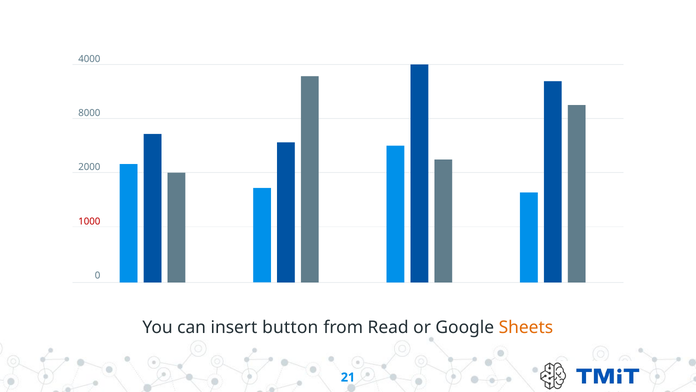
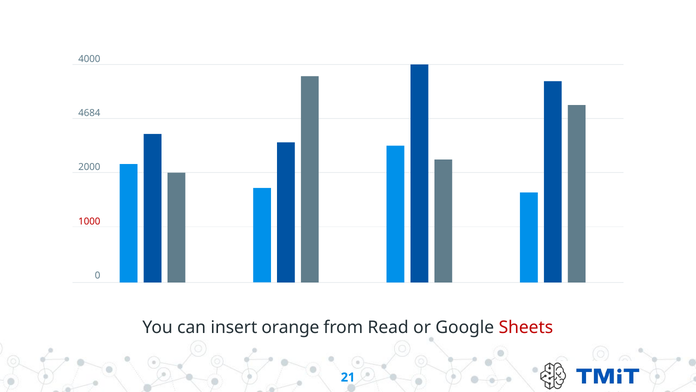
8000: 8000 -> 4684
button: button -> orange
Sheets colour: orange -> red
